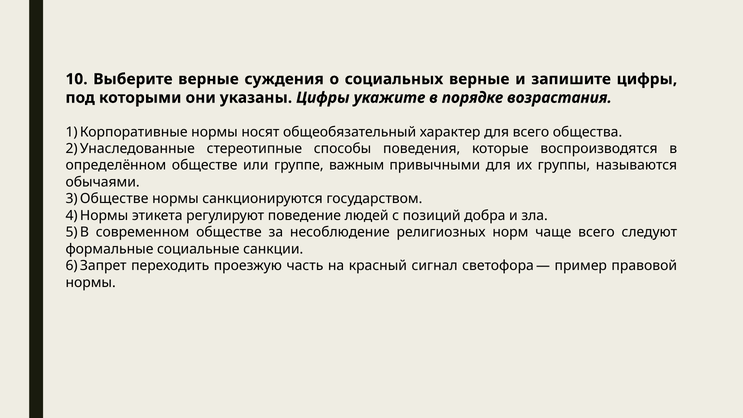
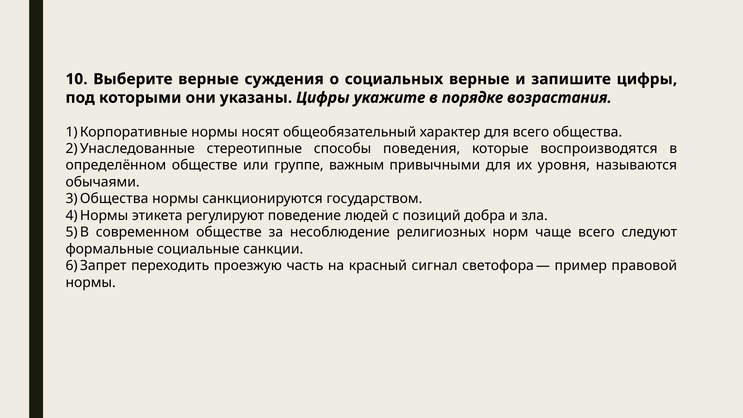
группы: группы -> уровня
3 Обществе: Обществе -> Общества
